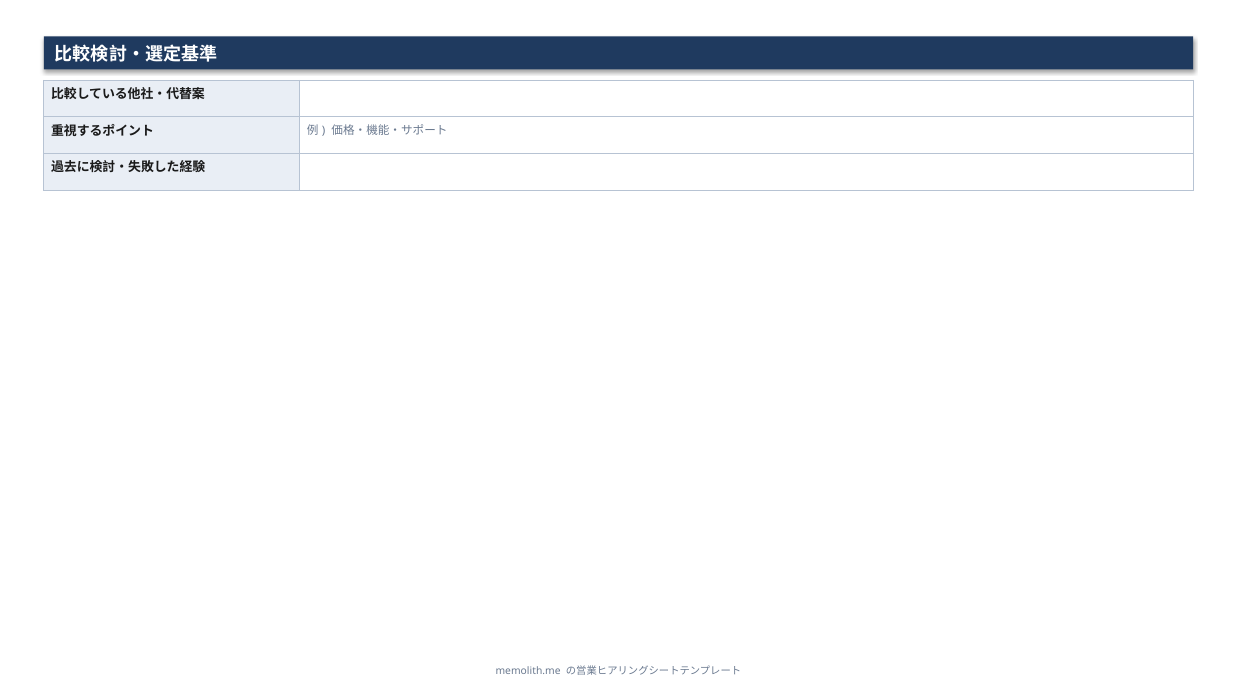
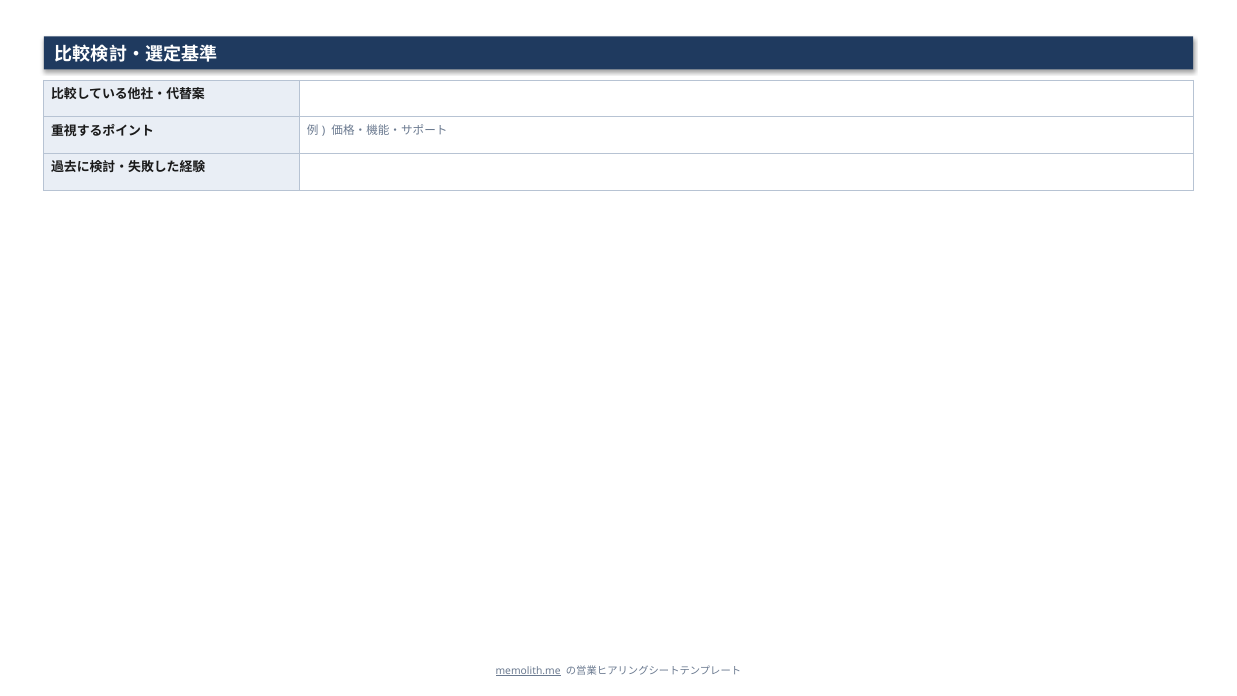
memolith.me underline: none -> present
